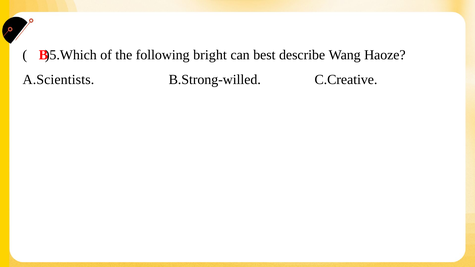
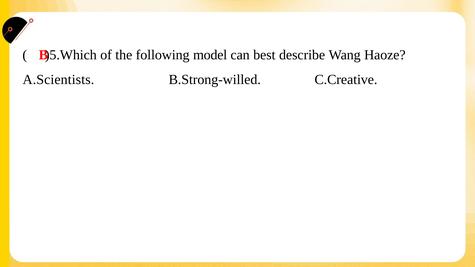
bright: bright -> model
